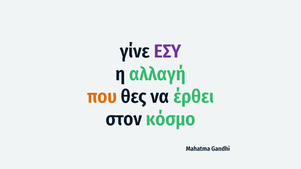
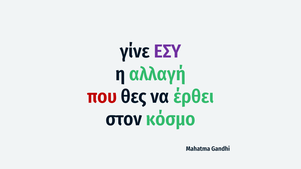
που colour: orange -> red
